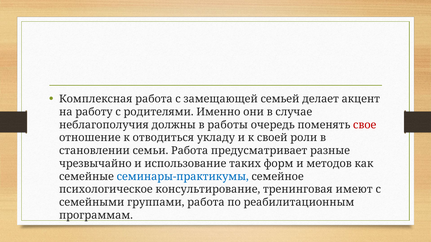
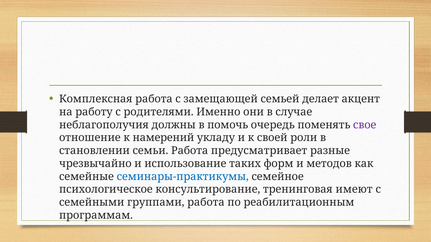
работы: работы -> помочь
свое colour: red -> purple
отводиться: отводиться -> намерений
